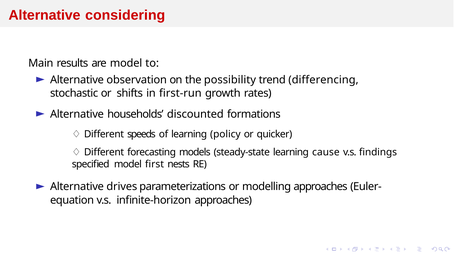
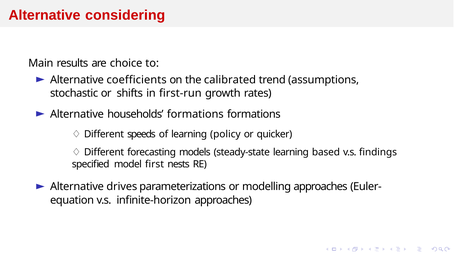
are model: model -> choice
observation: observation -> coefficients
possibility: possibility -> calibrated
differencing: differencing -> assumptions
households discounted: discounted -> formations
cause: cause -> based
